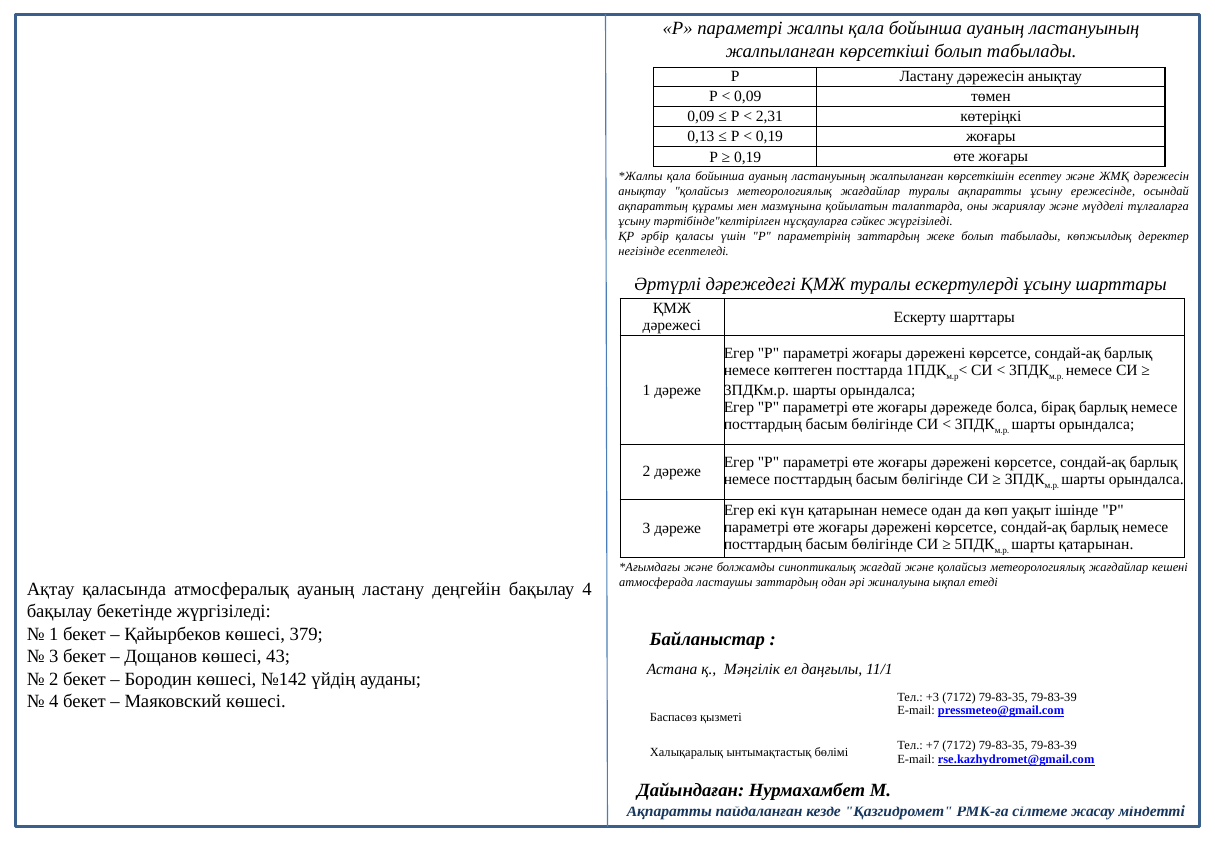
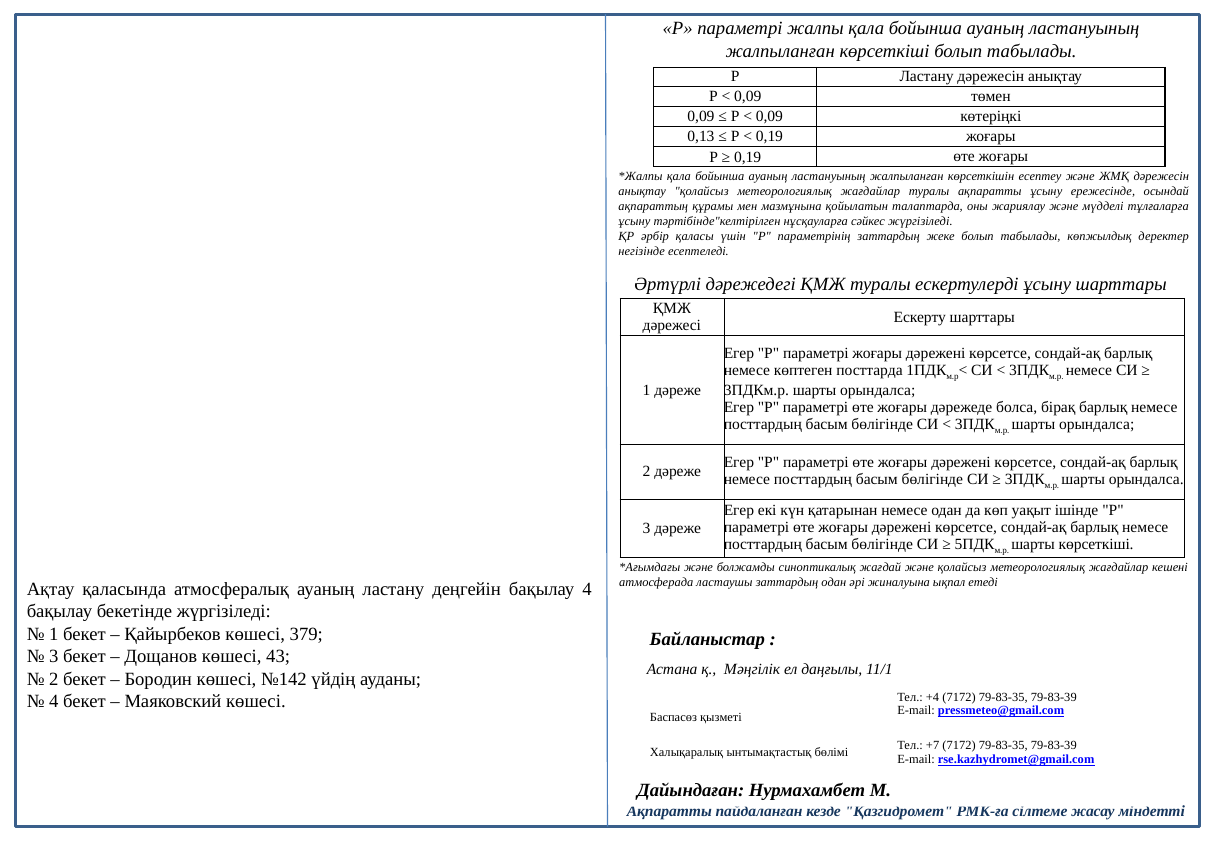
2,31 at (769, 117): 2,31 -> 0,09
шарты қатарынан: қатарынан -> көрсеткіші
+3: +3 -> +4
